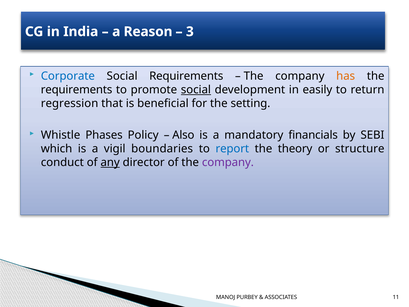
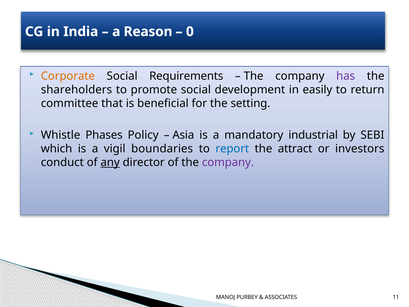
3: 3 -> 0
Corporate colour: blue -> orange
has colour: orange -> purple
requirements at (77, 90): requirements -> shareholders
social at (196, 90) underline: present -> none
regression: regression -> committee
Also: Also -> Asia
financials: financials -> industrial
theory: theory -> attract
structure: structure -> investors
